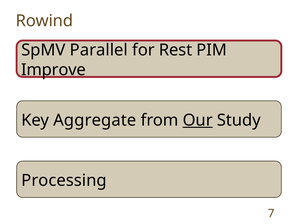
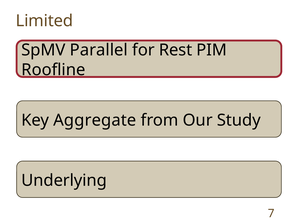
Rowind: Rowind -> Limited
Improve: Improve -> Roofline
Our underline: present -> none
Processing: Processing -> Underlying
